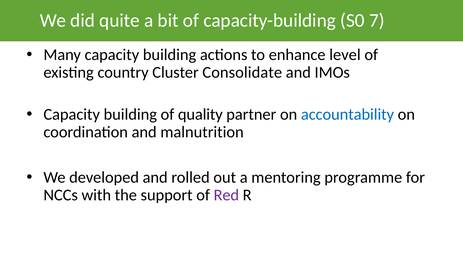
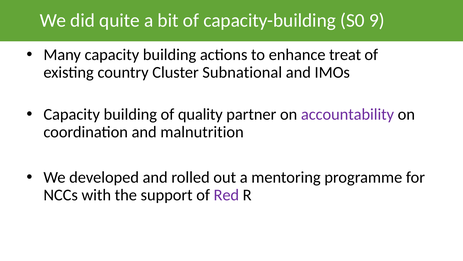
7: 7 -> 9
level: level -> treat
Consolidate: Consolidate -> Subnational
accountability colour: blue -> purple
